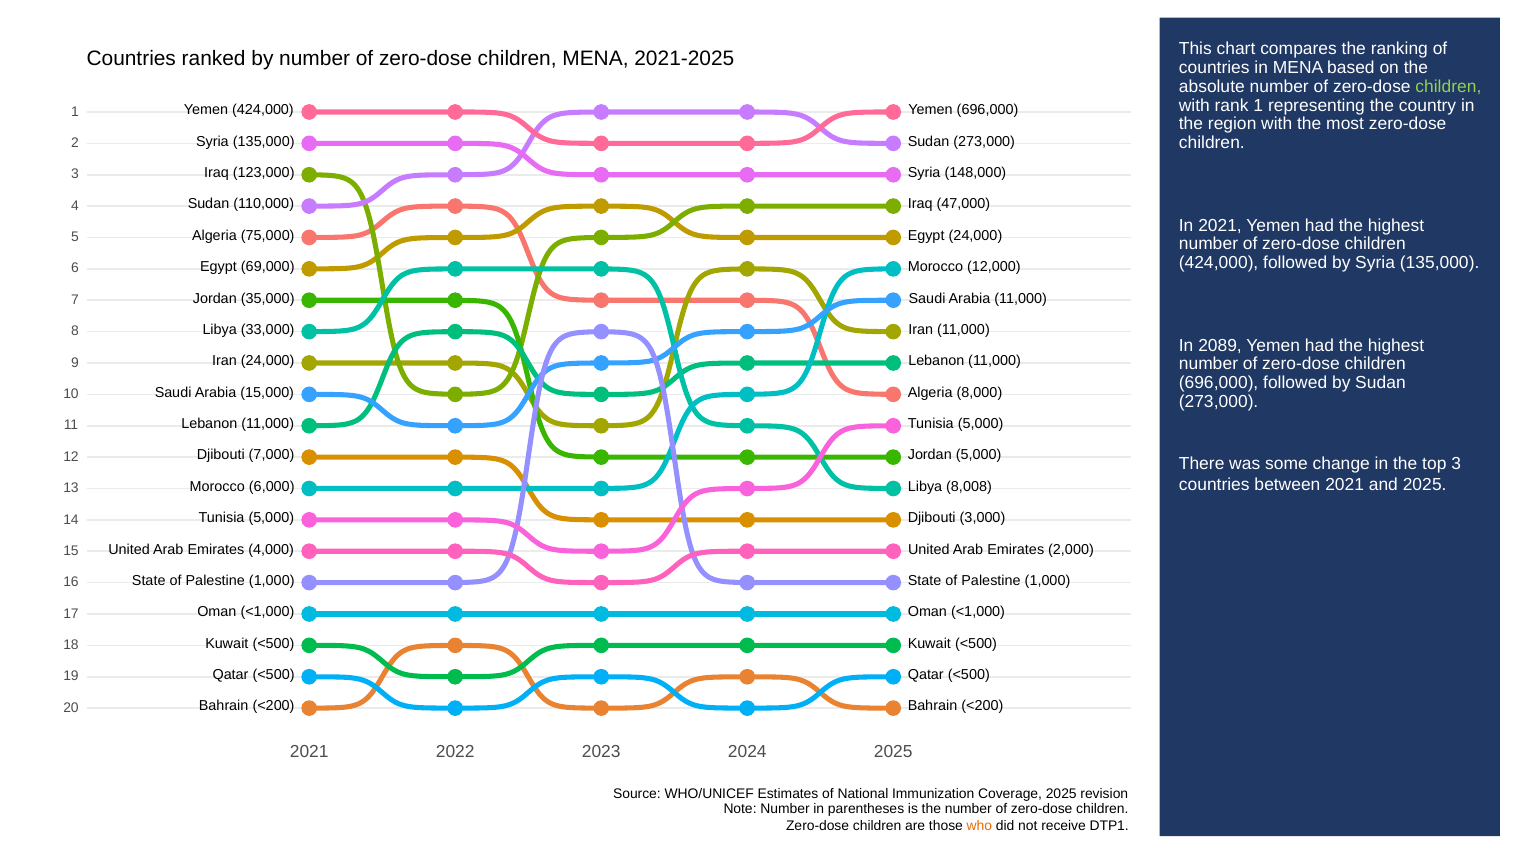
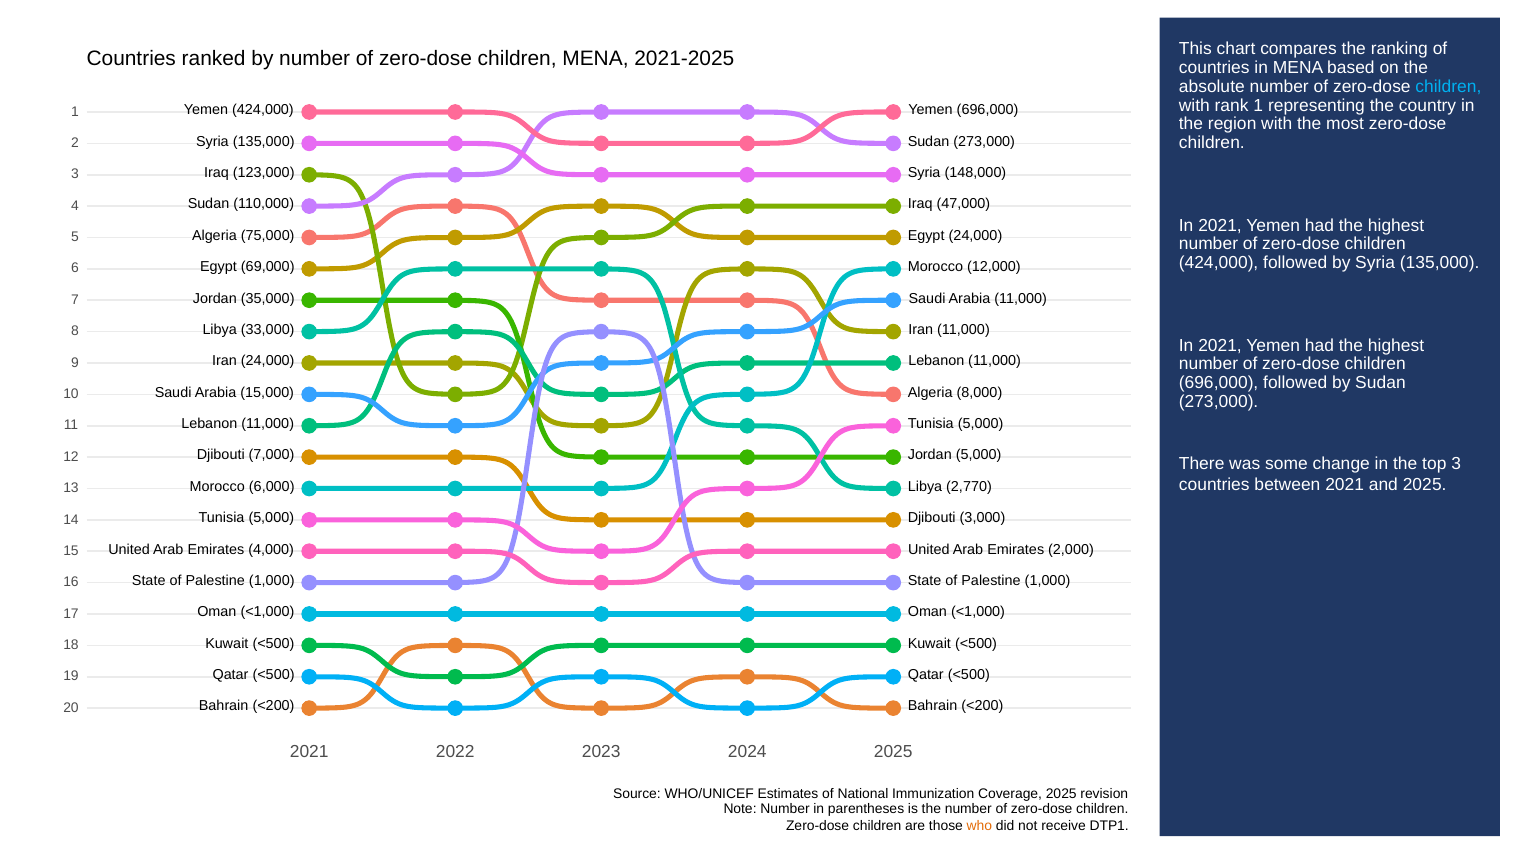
children at (1448, 87) colour: light green -> light blue
2089 at (1220, 346): 2089 -> 2021
8,008: 8,008 -> 2,770
